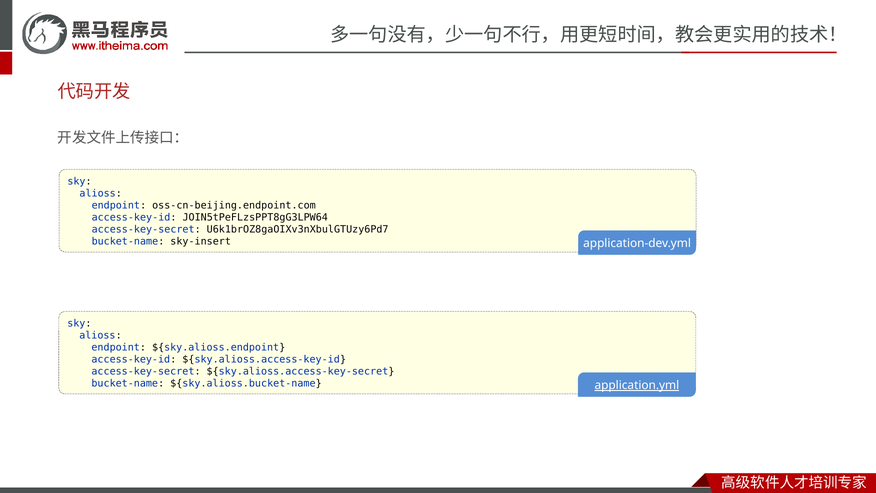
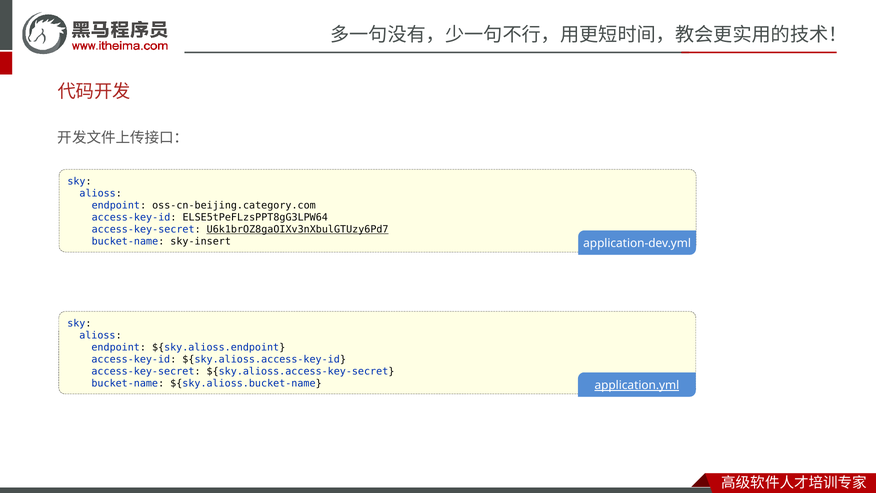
oss-cn-beijing.endpoint.com: oss-cn-beijing.endpoint.com -> oss-cn-beijing.category.com
JOIN5tPeFLzsPPT8gG3LPW64: JOIN5tPeFLzsPPT8gG3LPW64 -> ELSE5tPeFLzsPPT8gG3LPW64
U6k1brOZ8gaOIXv3nXbulGTUzy6Pd7 underline: none -> present
